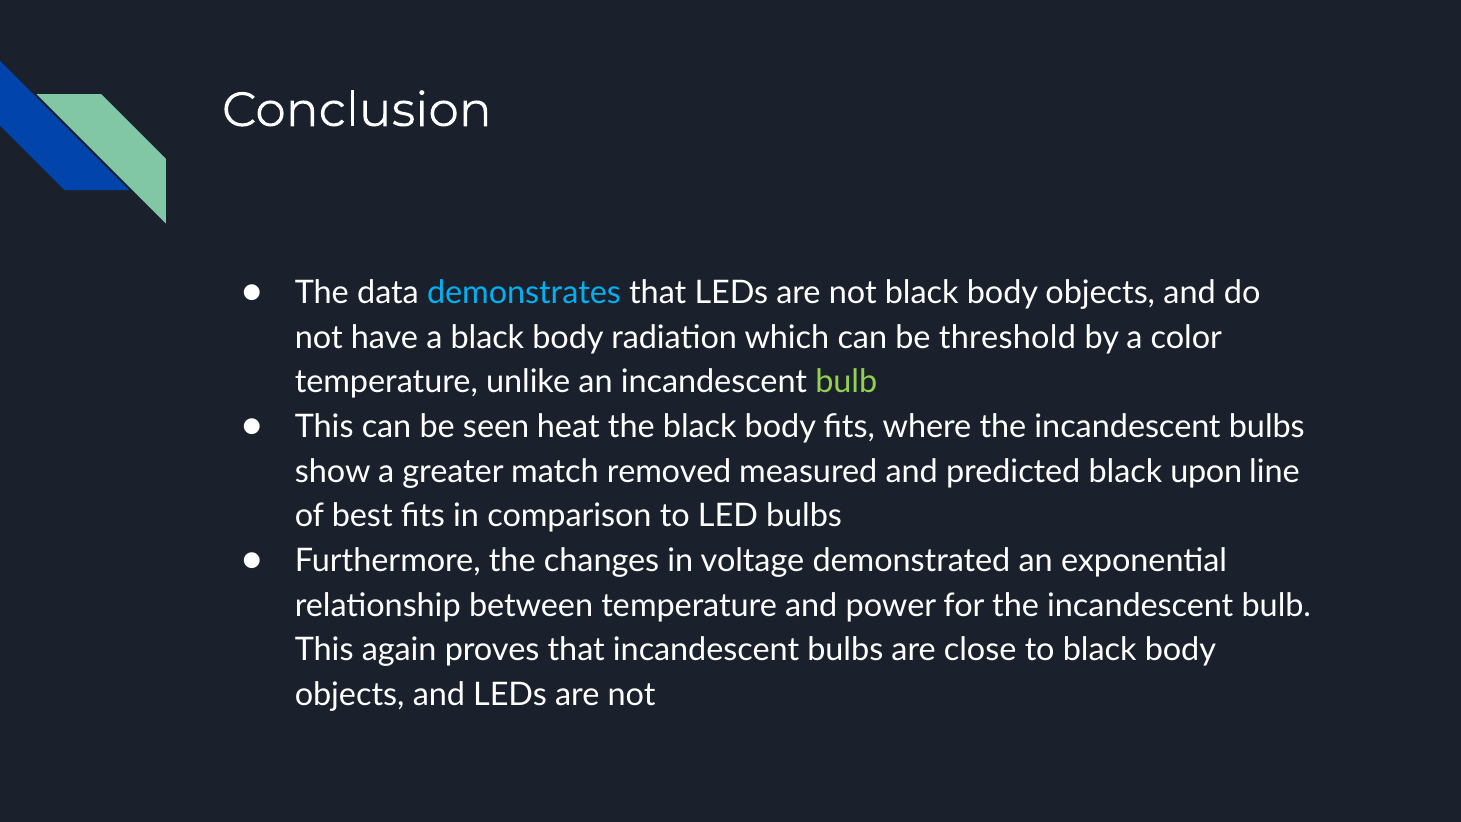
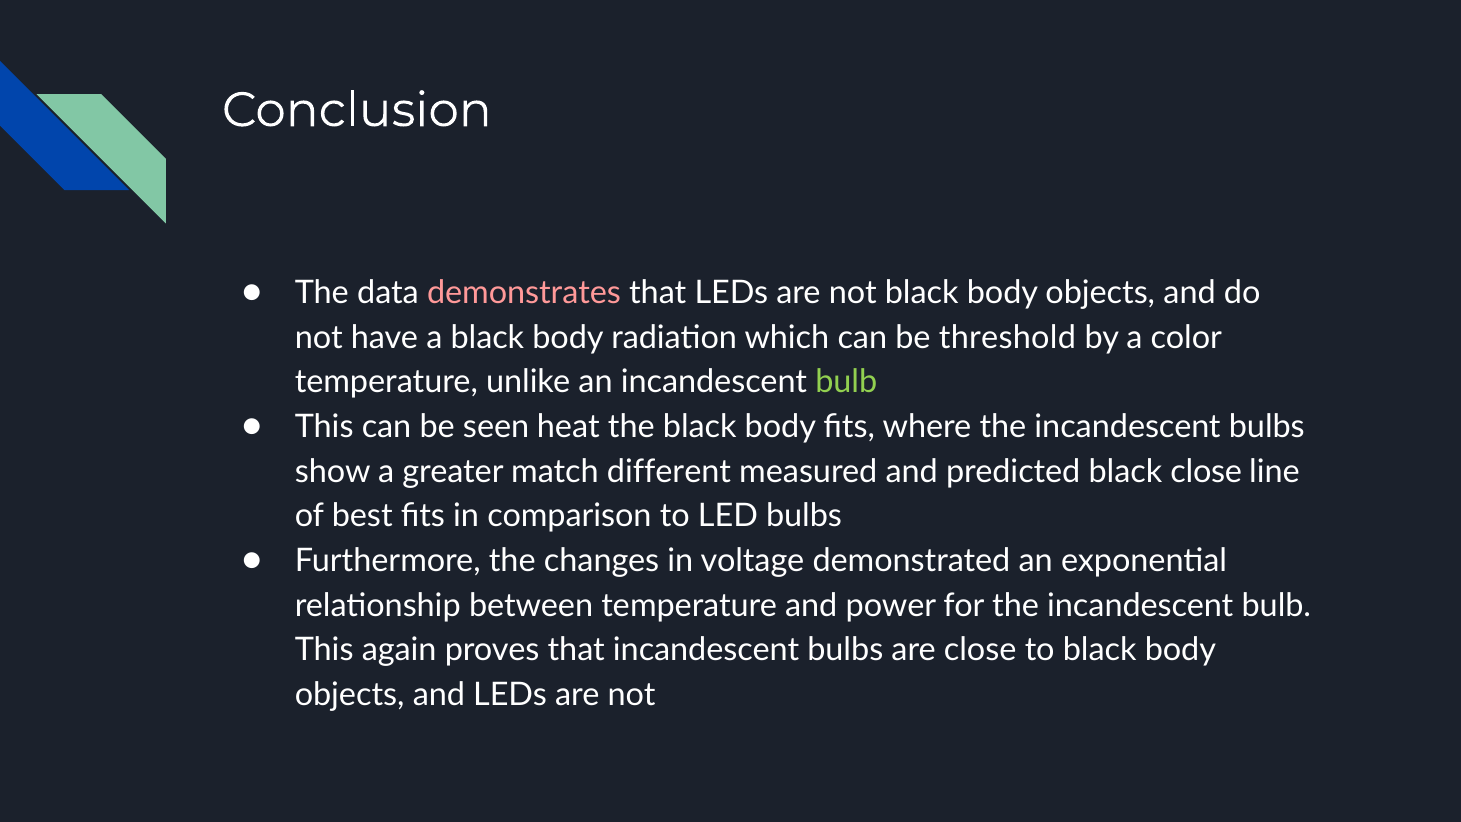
demonstrates colour: light blue -> pink
removed: removed -> different
black upon: upon -> close
